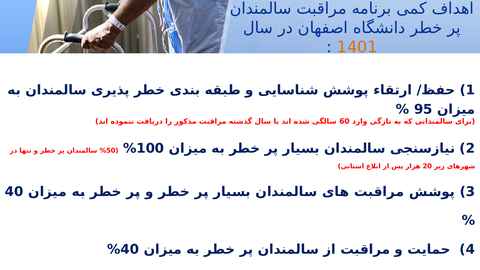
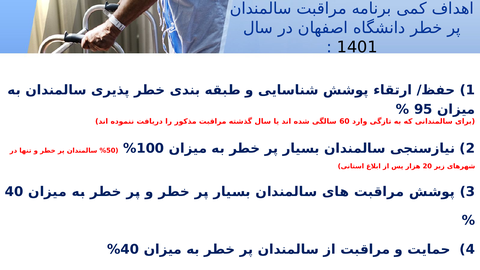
1401 colour: orange -> black
